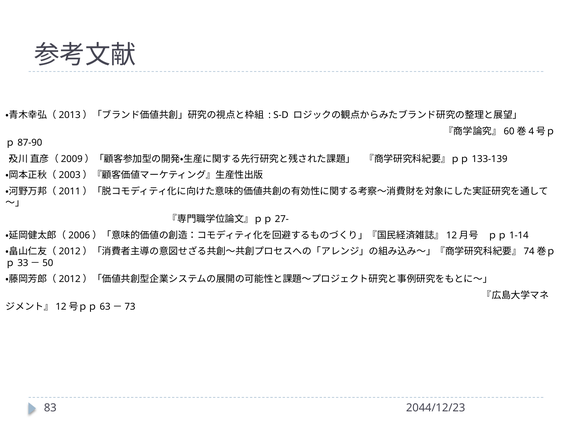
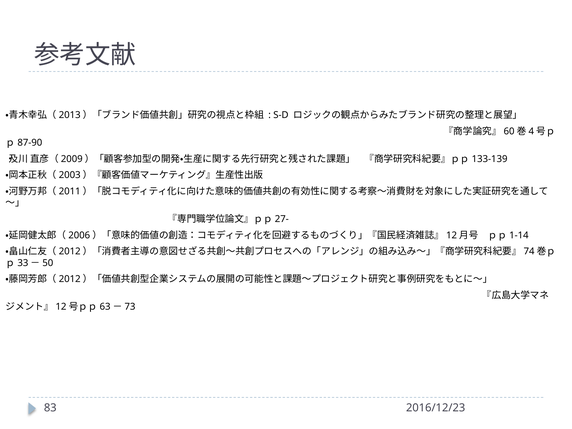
2044/12/23: 2044/12/23 -> 2016/12/23
